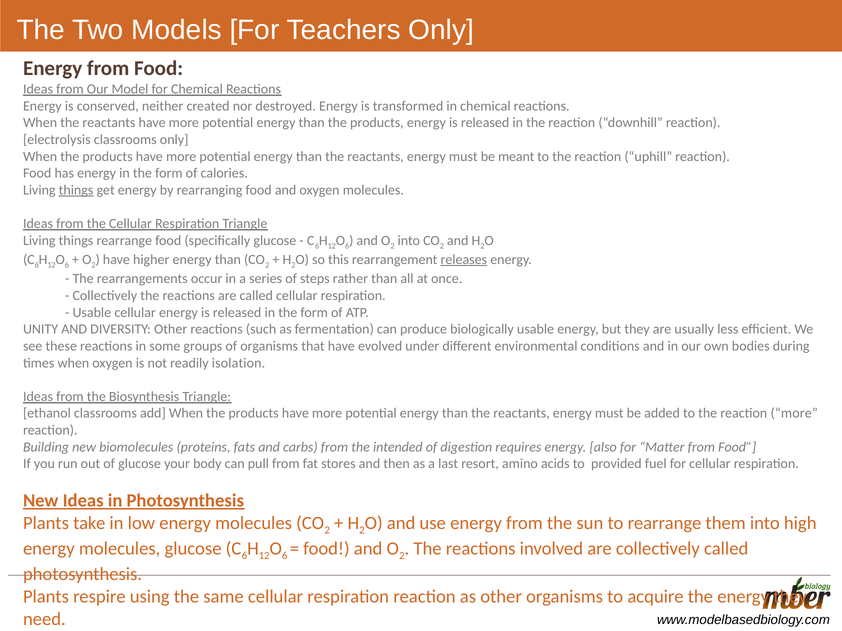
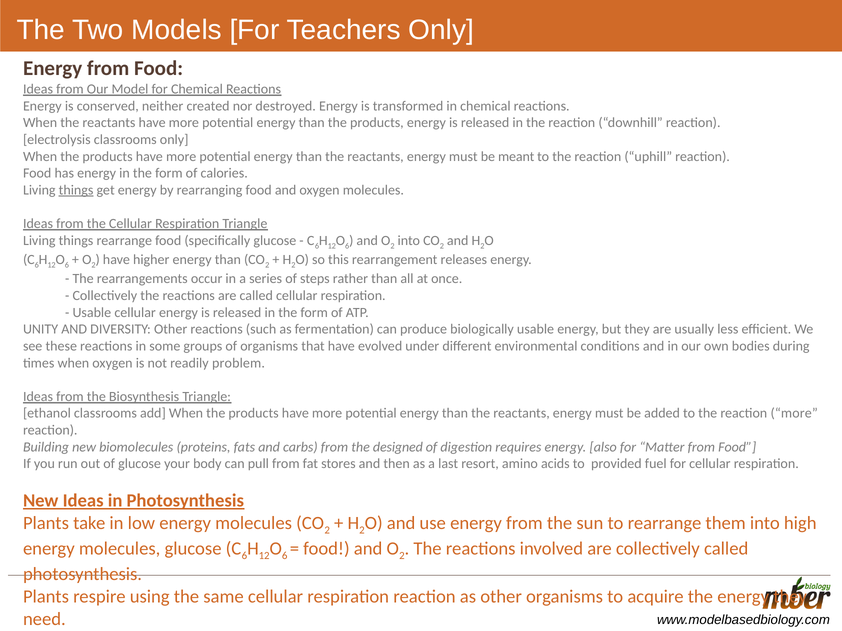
releases underline: present -> none
isolation: isolation -> problem
intended: intended -> designed
